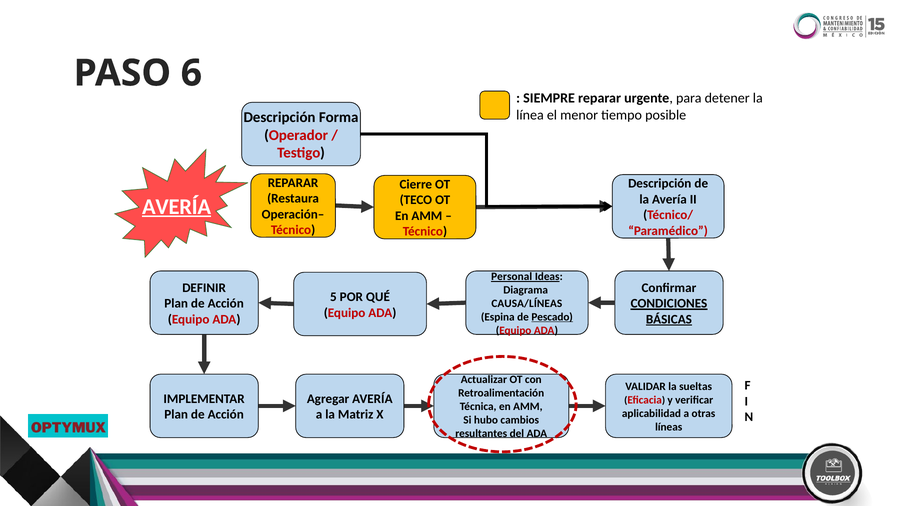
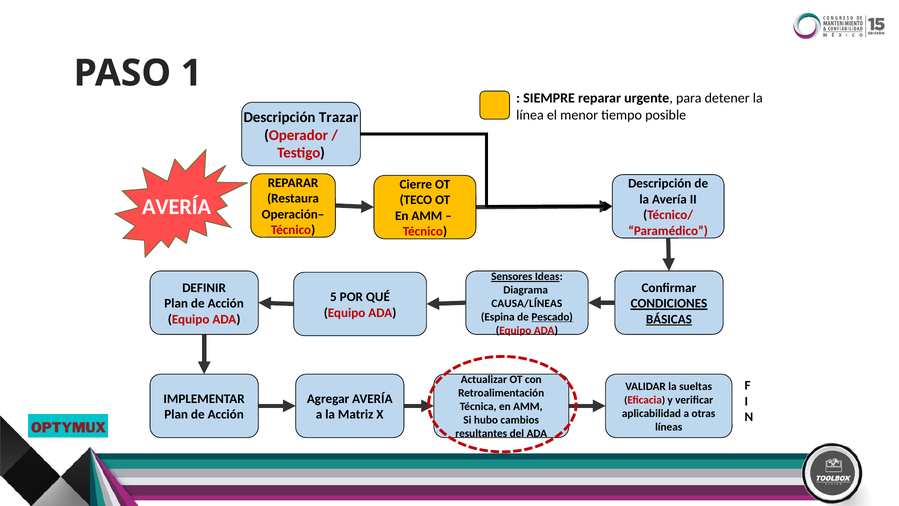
6: 6 -> 1
Forma: Forma -> Trazar
AVERÍA at (177, 207) underline: present -> none
Personal: Personal -> Sensores
